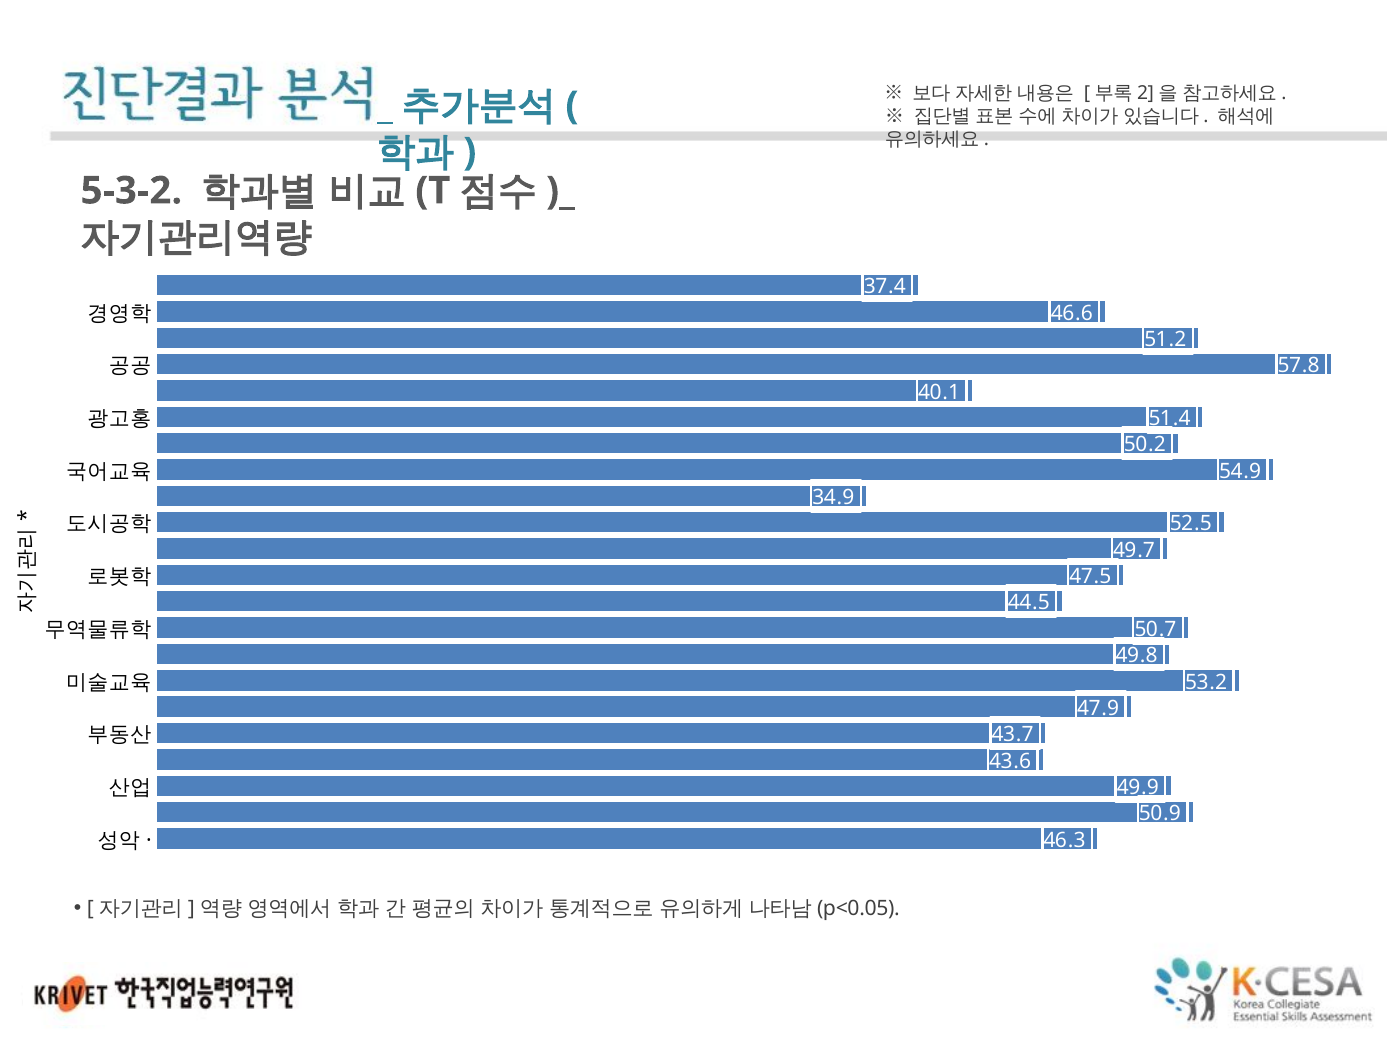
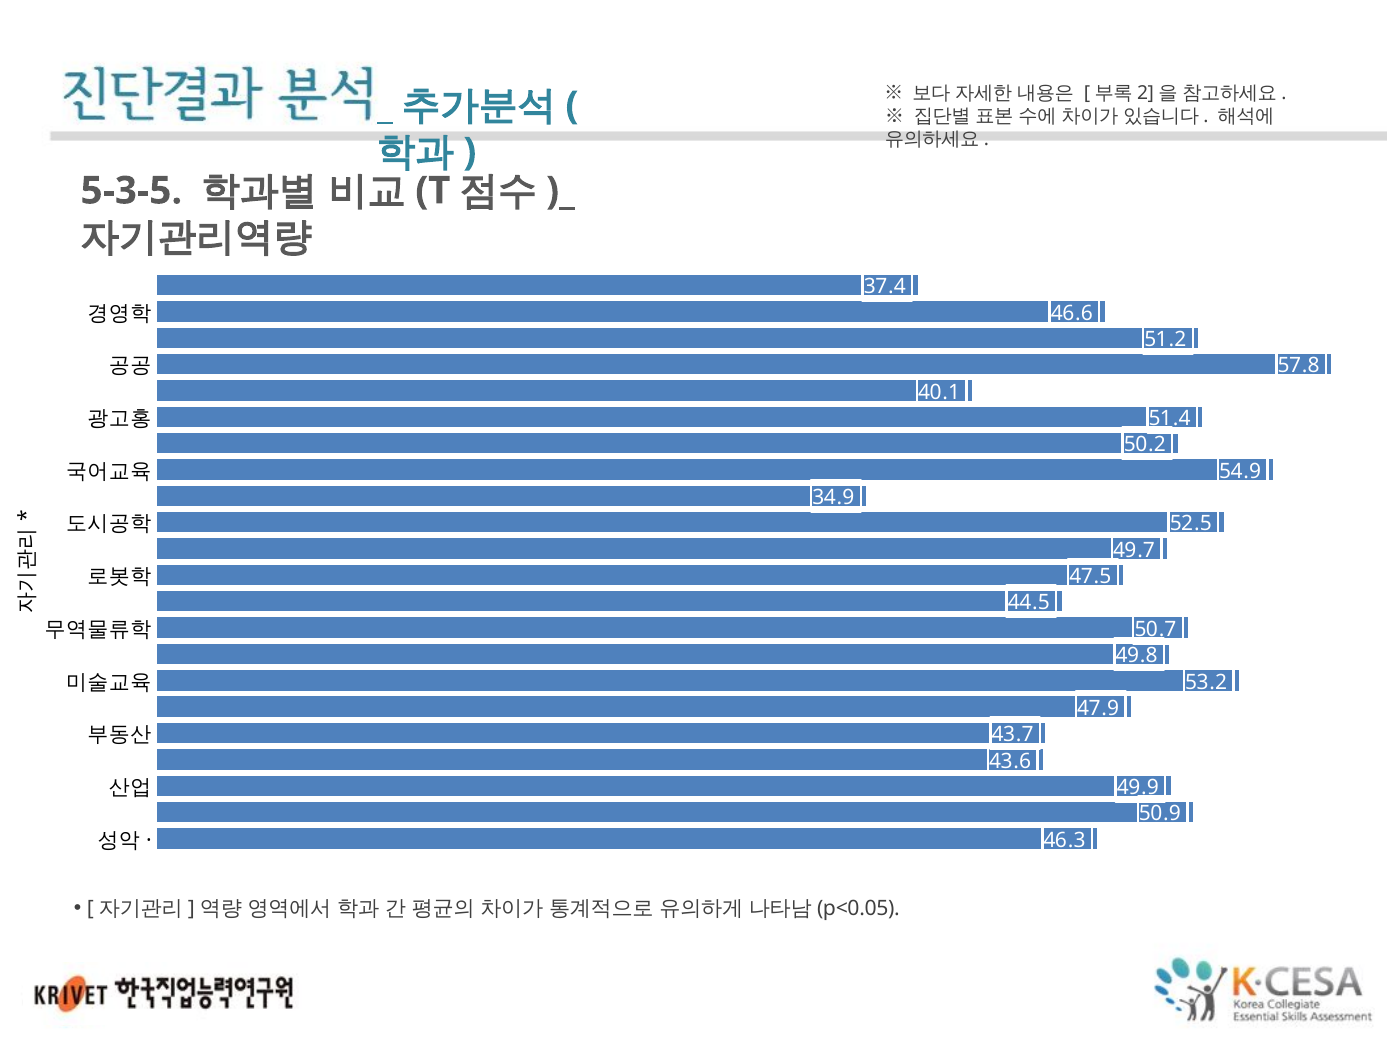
5-3-2: 5-3-2 -> 5-3-5
